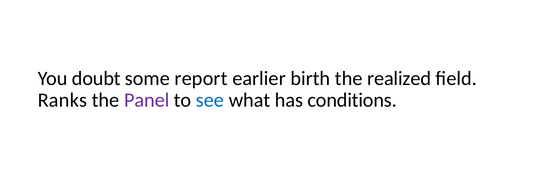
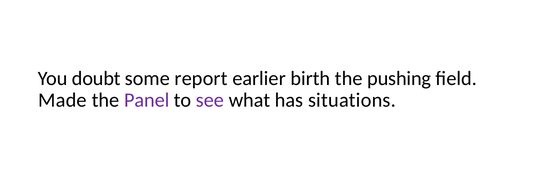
realized: realized -> pushing
Ranks: Ranks -> Made
see colour: blue -> purple
conditions: conditions -> situations
